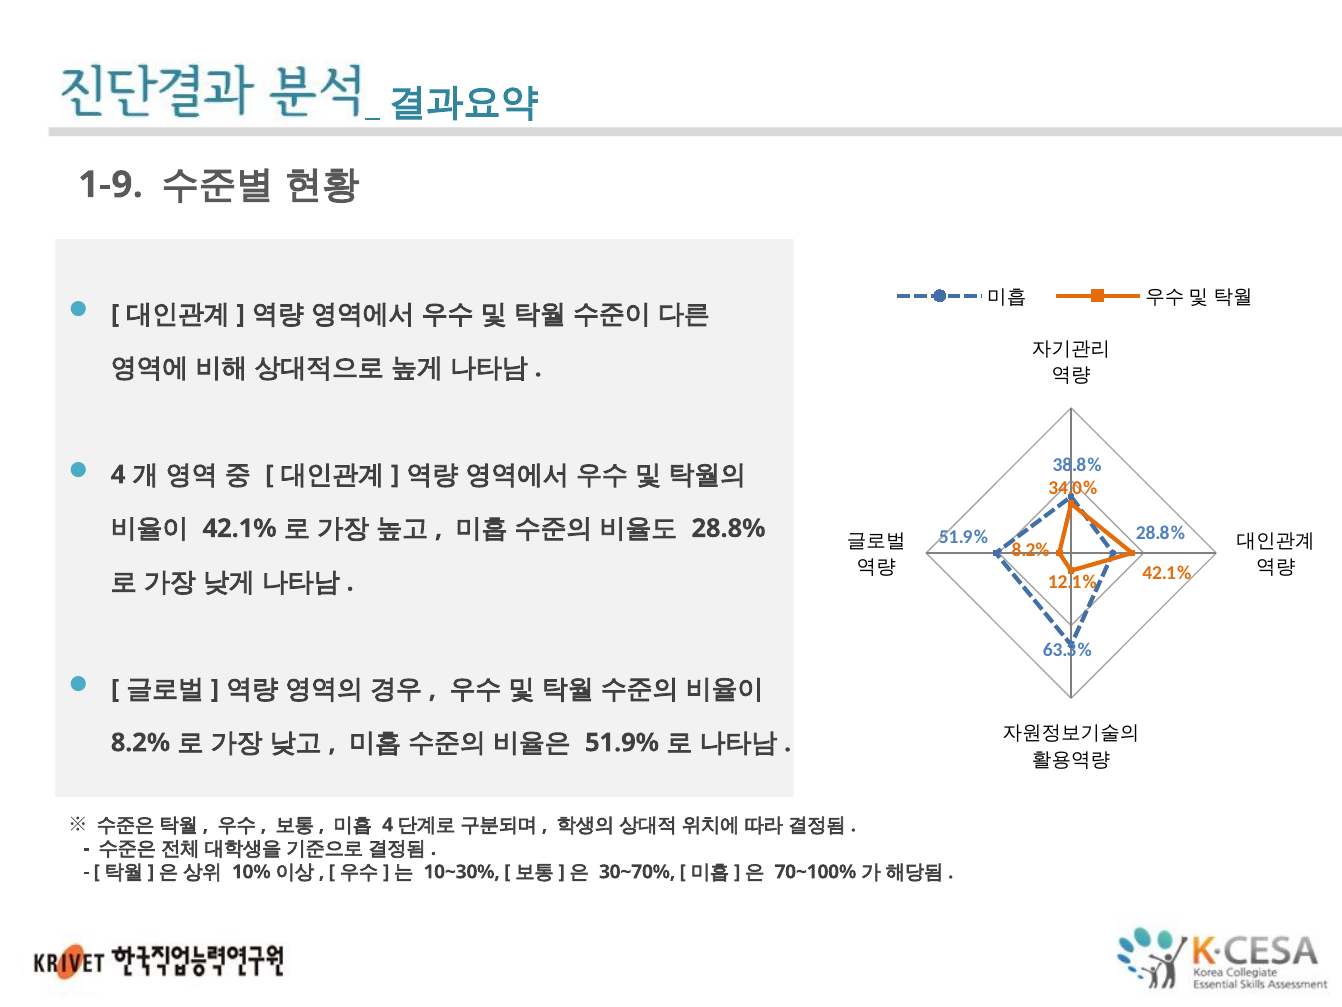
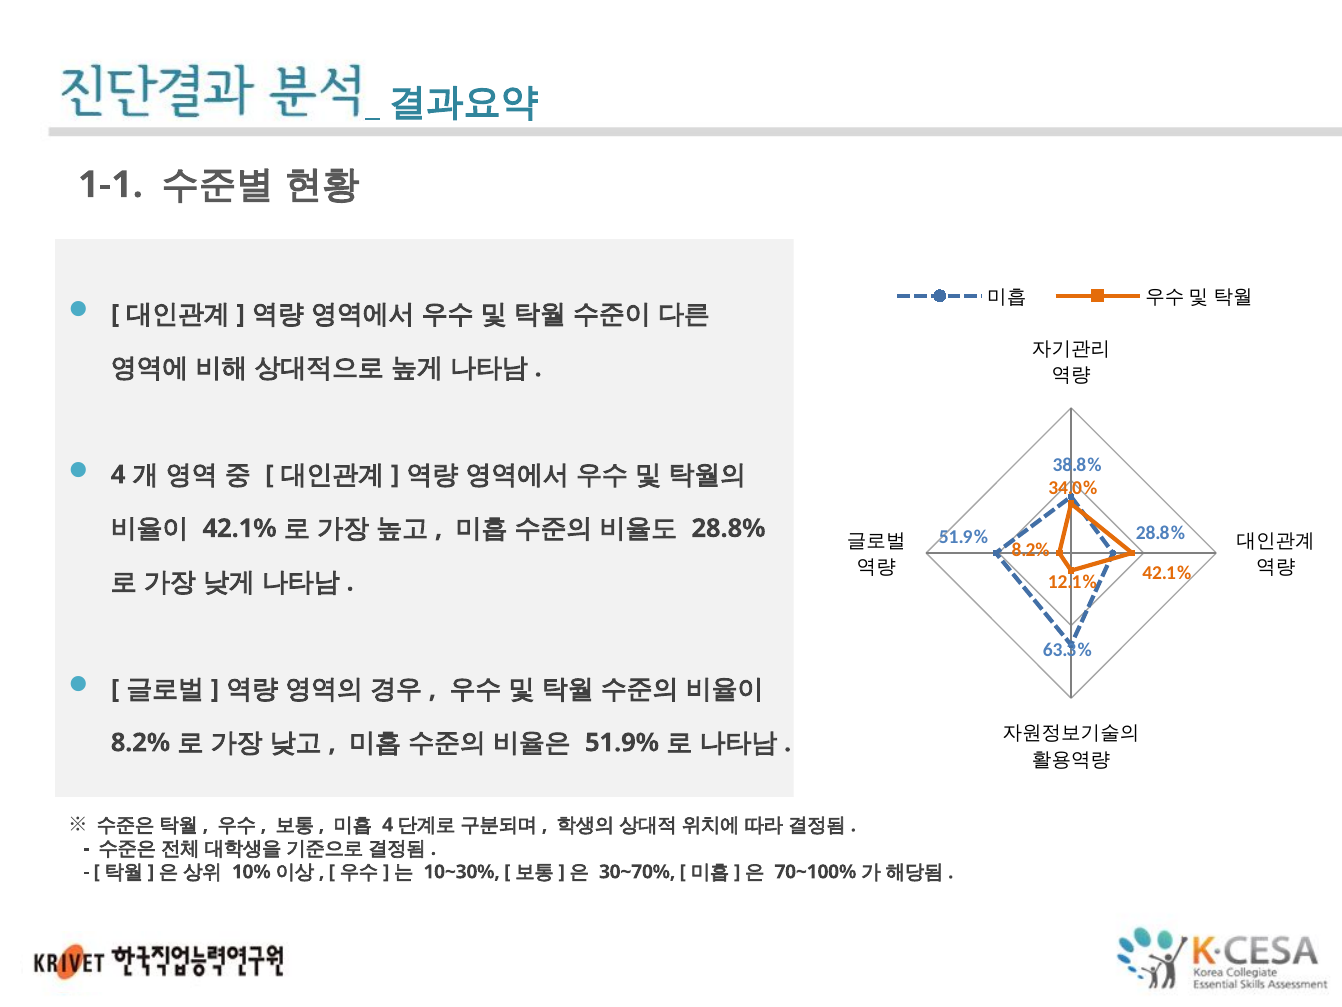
1-9: 1-9 -> 1-1
